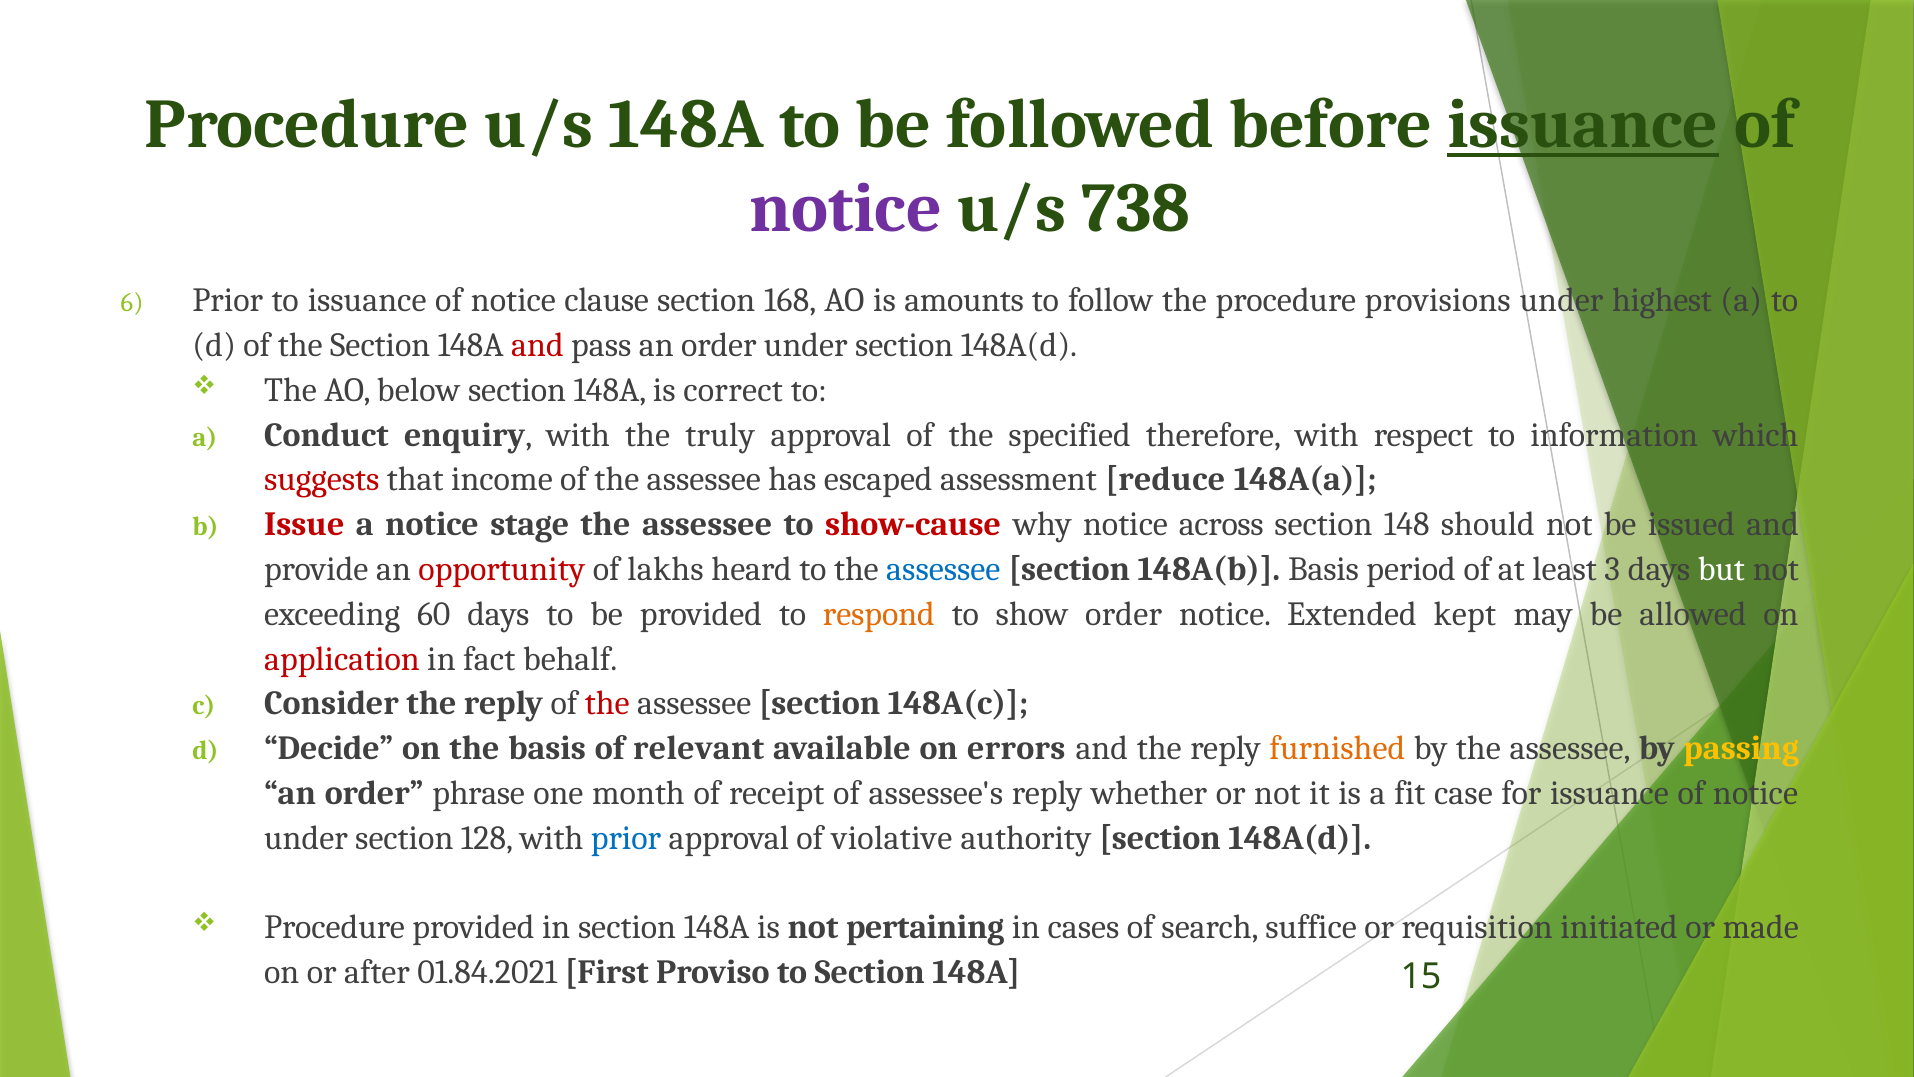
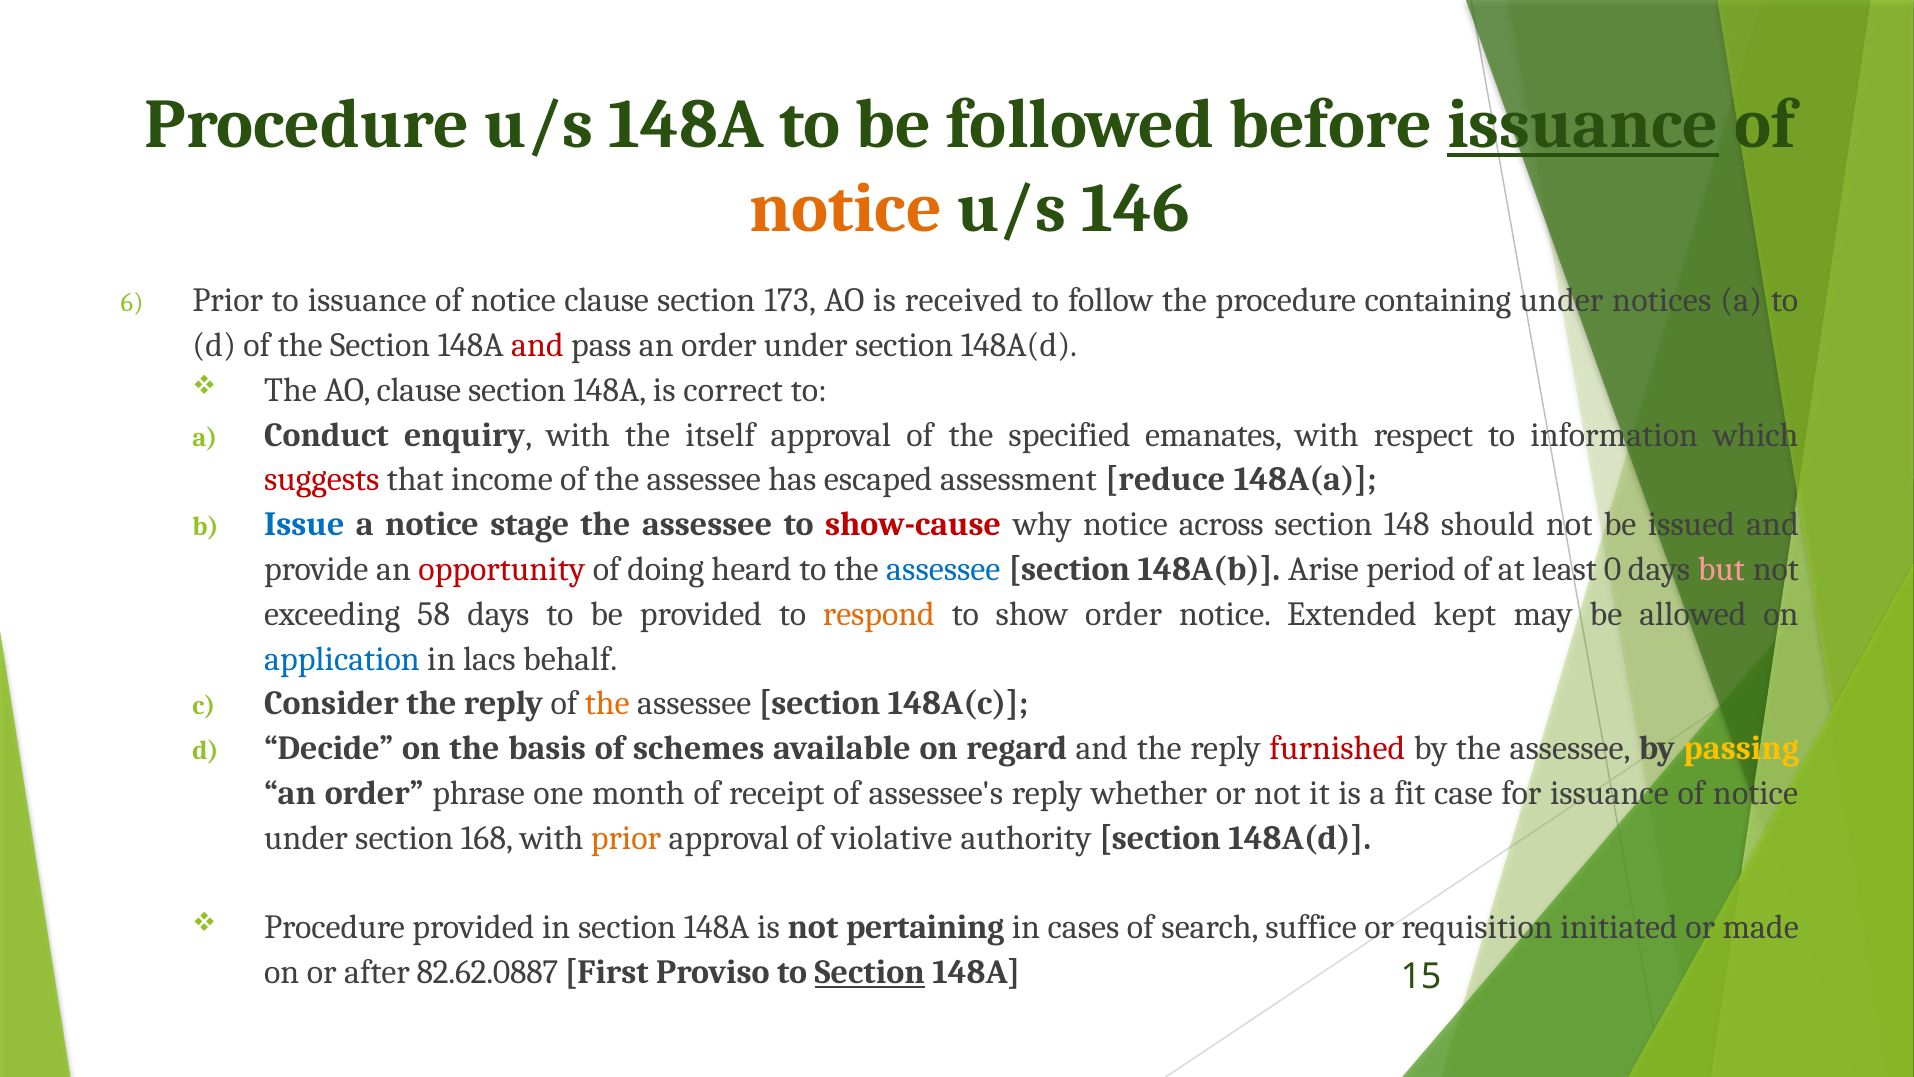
notice at (846, 208) colour: purple -> orange
738: 738 -> 146
168: 168 -> 173
amounts: amounts -> received
provisions: provisions -> containing
highest: highest -> notices
AO below: below -> clause
truly: truly -> itself
therefore: therefore -> emanates
Issue colour: red -> blue
lakhs: lakhs -> doing
148A(b Basis: Basis -> Arise
3: 3 -> 0
but colour: white -> pink
60: 60 -> 58
application colour: red -> blue
fact: fact -> lacs
the at (607, 703) colour: red -> orange
relevant: relevant -> schemes
errors: errors -> regard
furnished colour: orange -> red
128: 128 -> 168
prior at (626, 838) colour: blue -> orange
01.84.2021: 01.84.2021 -> 82.62.0887
Section at (870, 972) underline: none -> present
